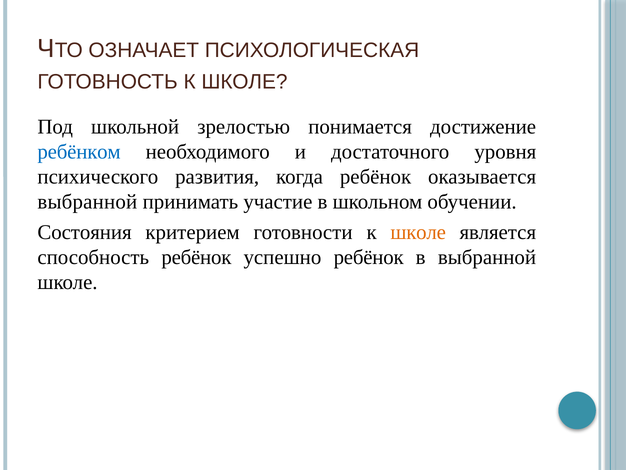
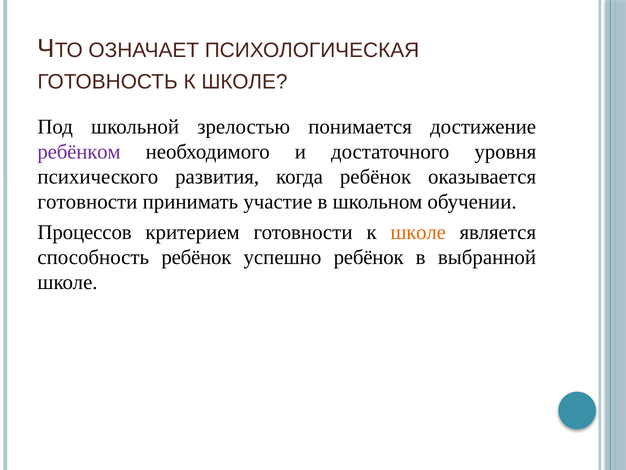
ребёнком colour: blue -> purple
выбранной at (87, 202): выбранной -> готовности
Состояния: Состояния -> Процессов
